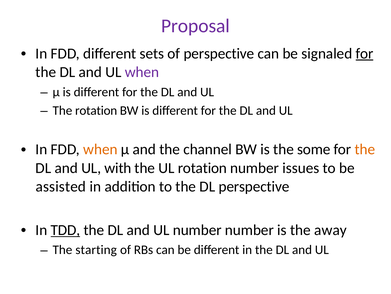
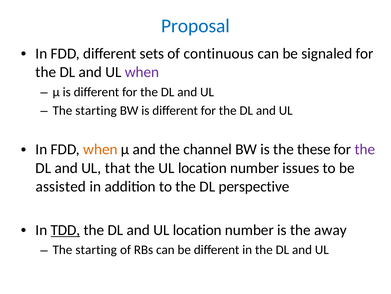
Proposal colour: purple -> blue
of perspective: perspective -> continuous
for at (365, 53) underline: present -> none
rotation at (96, 110): rotation -> starting
some: some -> these
the at (365, 149) colour: orange -> purple
with: with -> that
the UL rotation: rotation -> location
and UL number: number -> location
